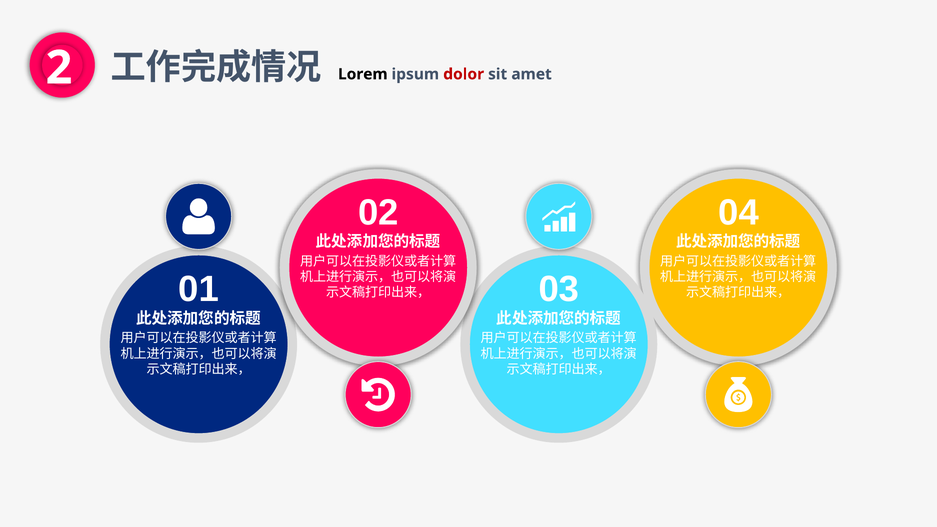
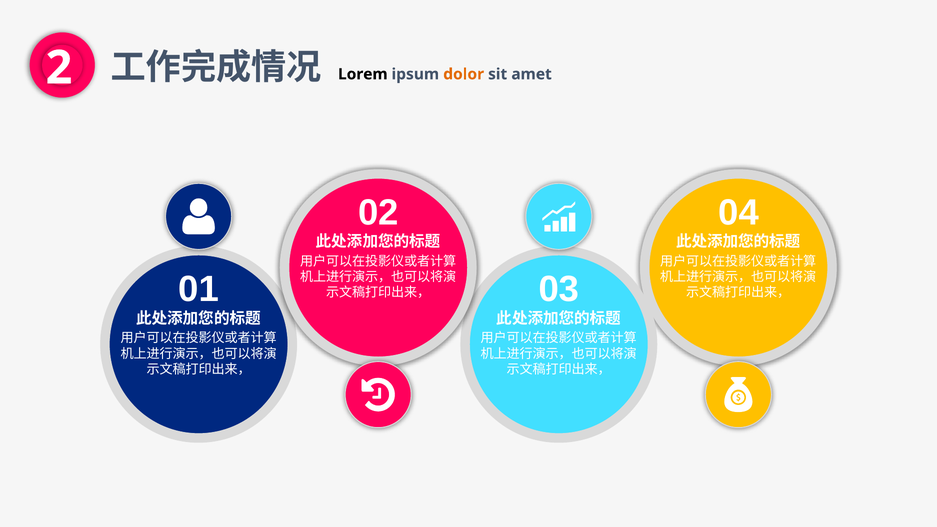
dolor colour: red -> orange
